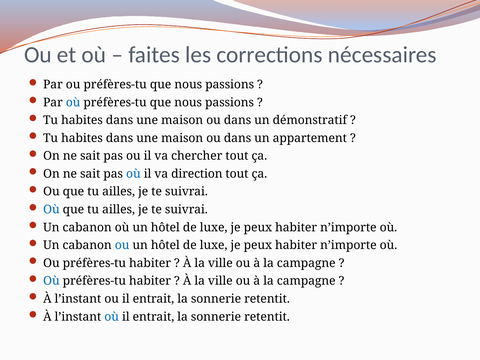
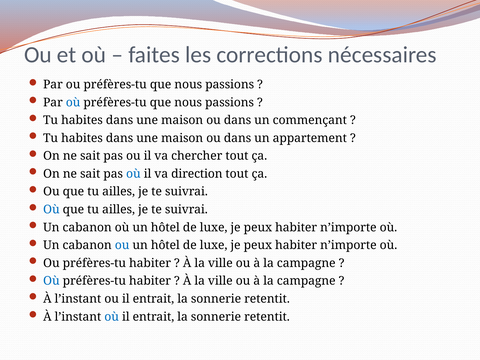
démonstratif: démonstratif -> commençant
